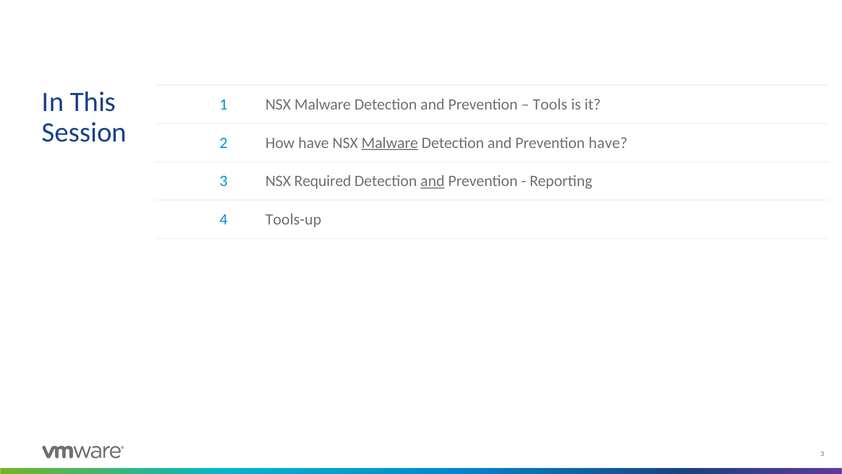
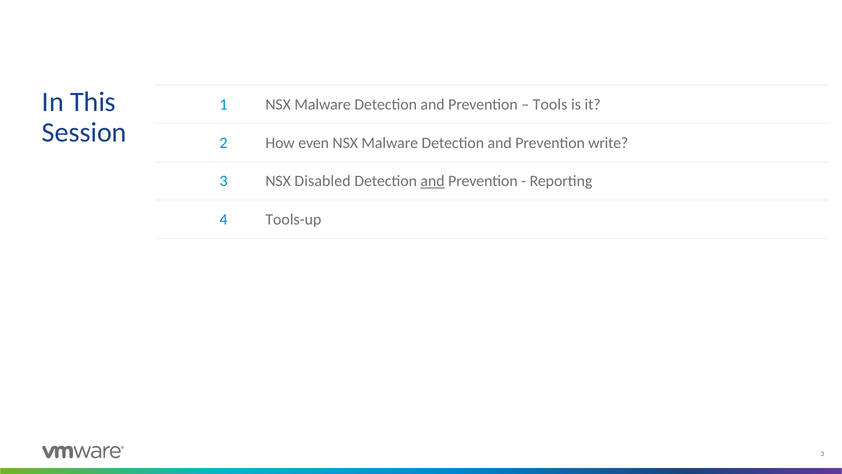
How have: have -> even
Malware at (390, 143) underline: present -> none
Prevention have: have -> write
Required: Required -> Disabled
